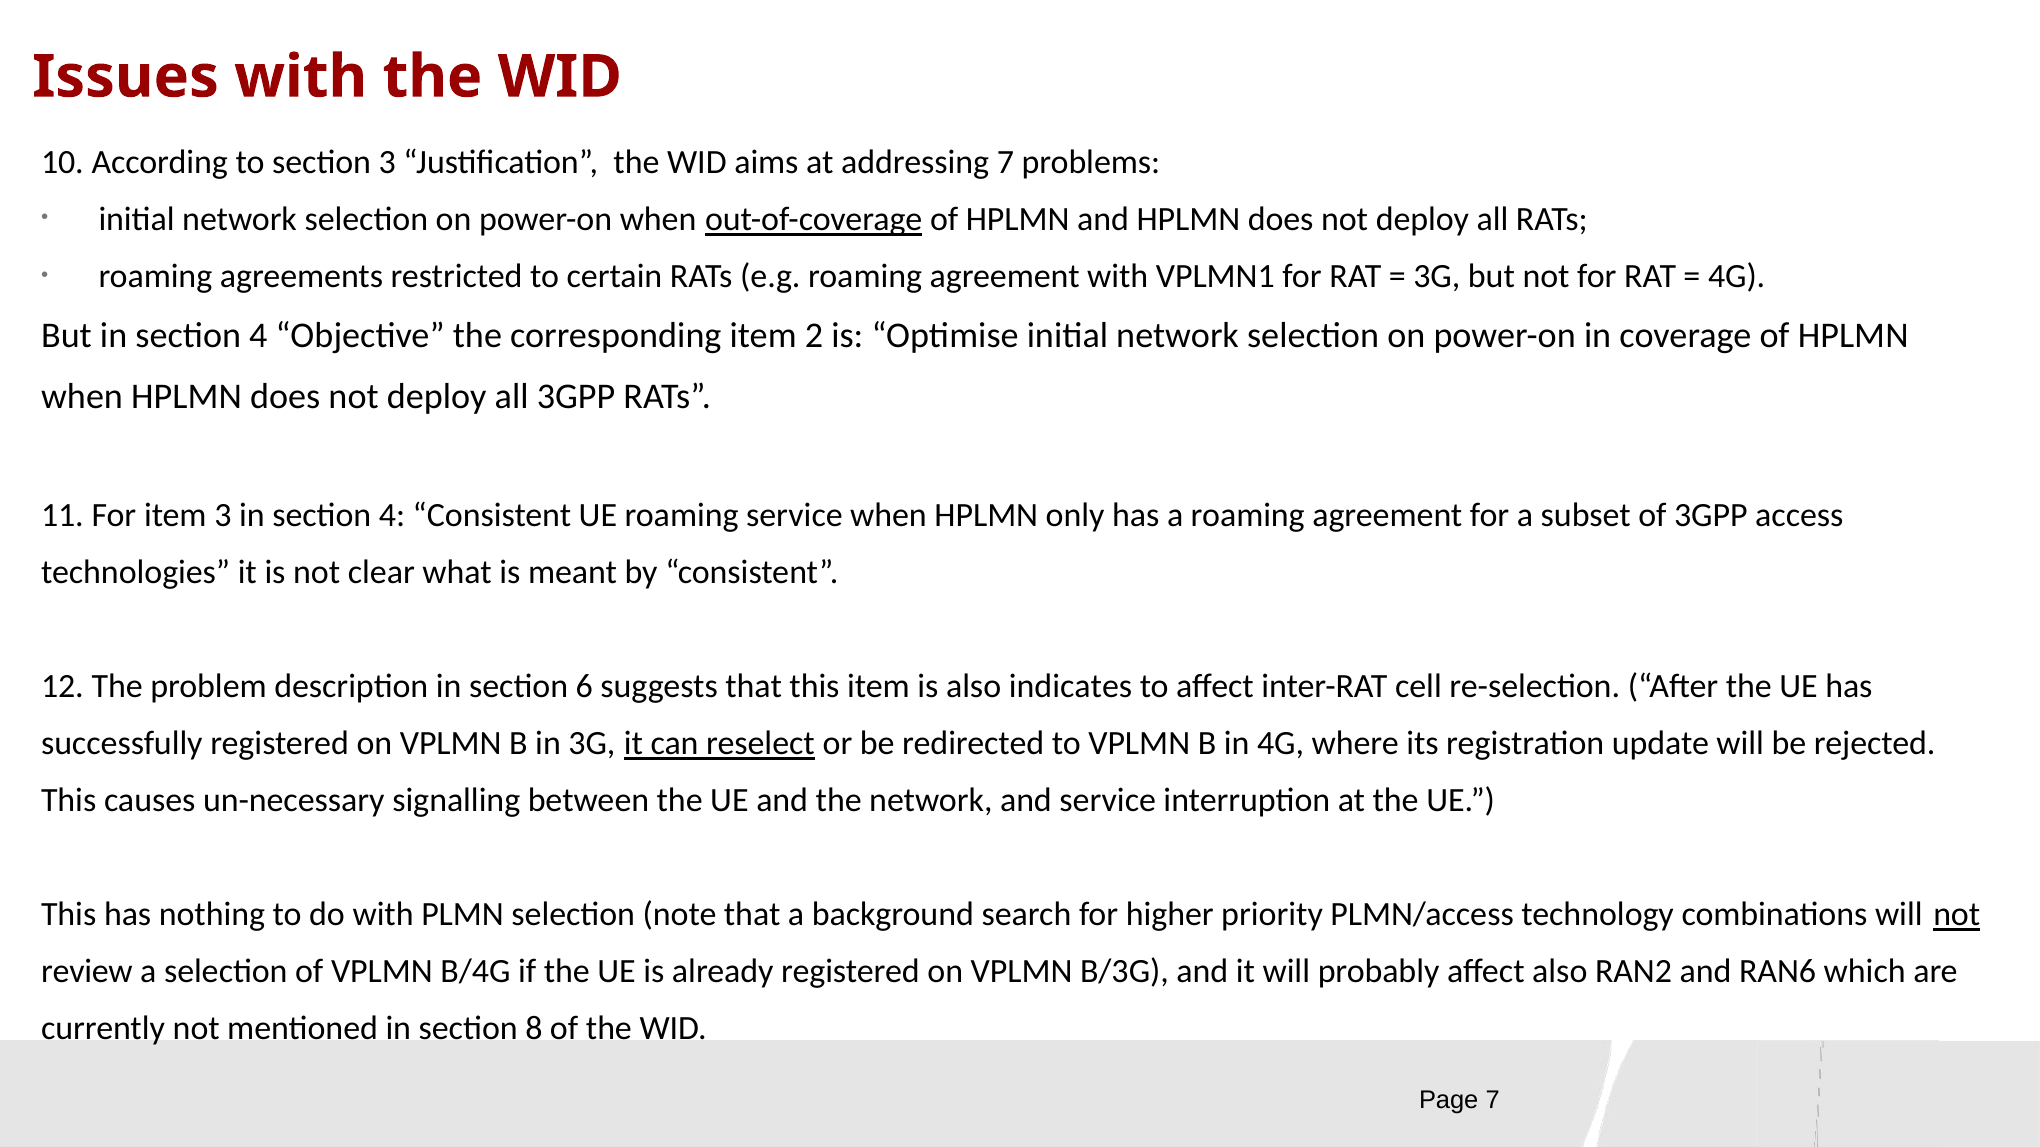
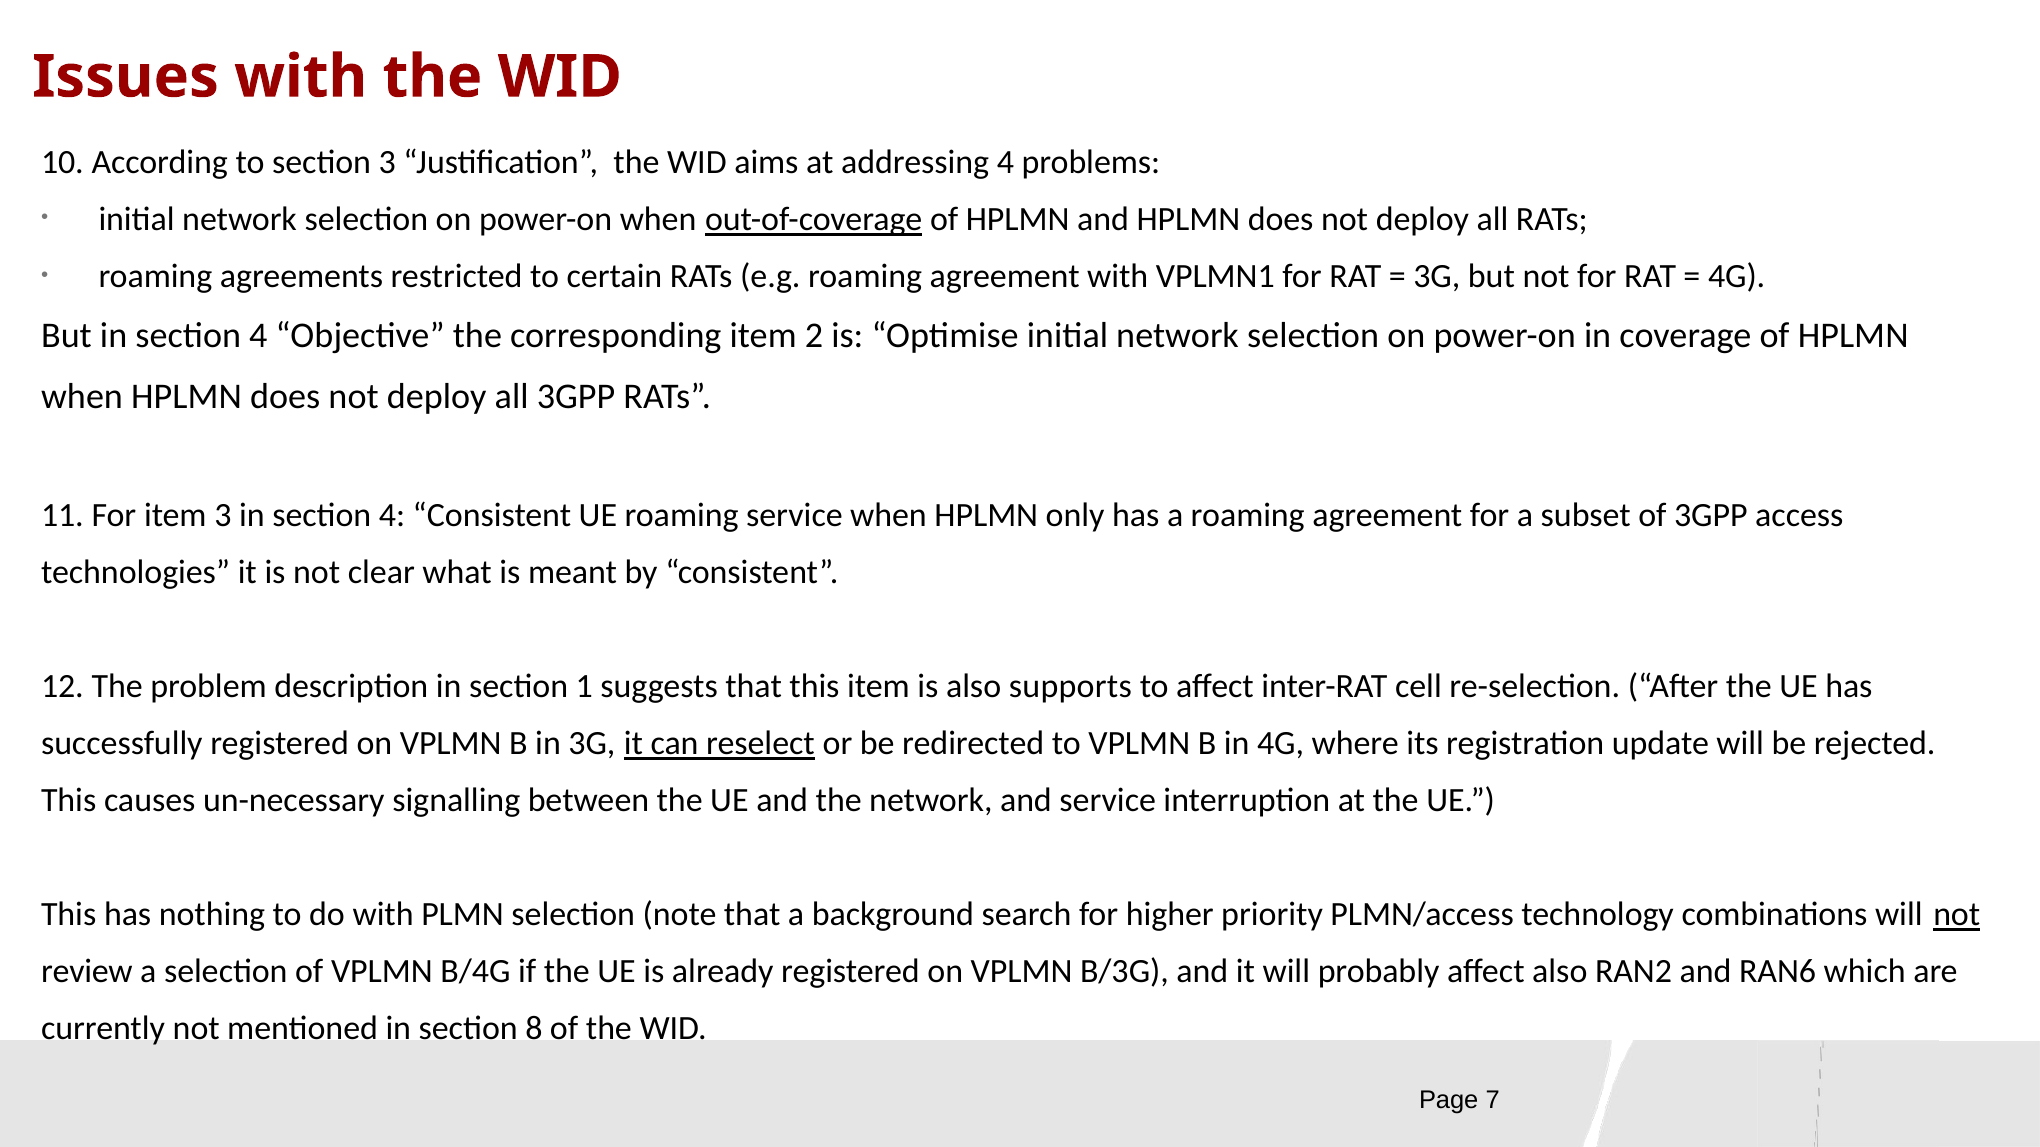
addressing 7: 7 -> 4
6: 6 -> 1
indicates: indicates -> supports
